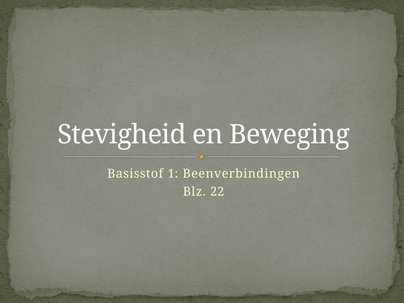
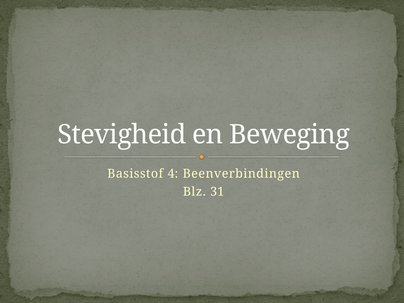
1: 1 -> 4
22: 22 -> 31
